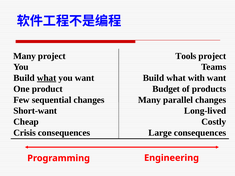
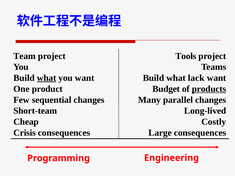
Many at (25, 56): Many -> Team
with: with -> lack
products underline: none -> present
Short-want: Short-want -> Short-team
